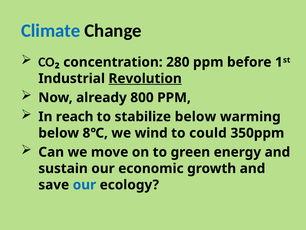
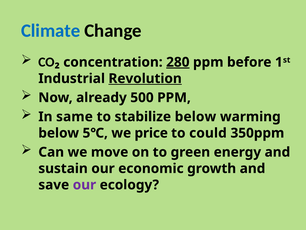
280 underline: none -> present
800: 800 -> 500
reach: reach -> same
8℃: 8℃ -> 5℃
wind: wind -> price
our at (84, 184) colour: blue -> purple
